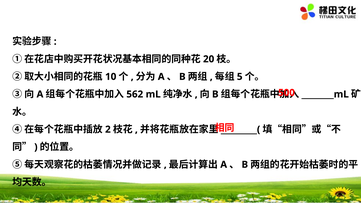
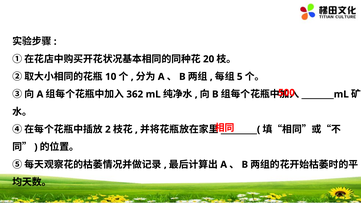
562: 562 -> 362
